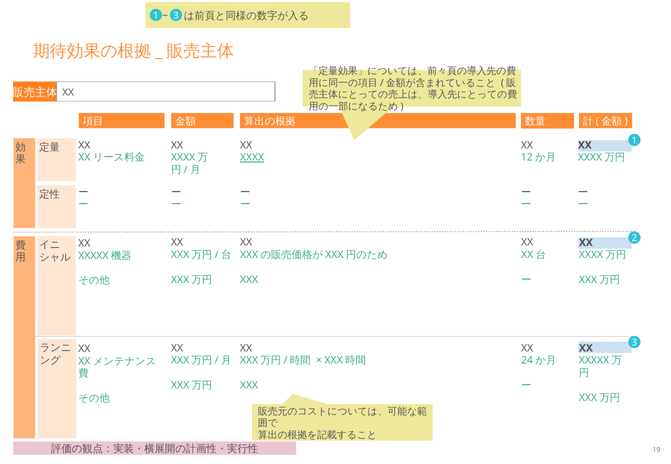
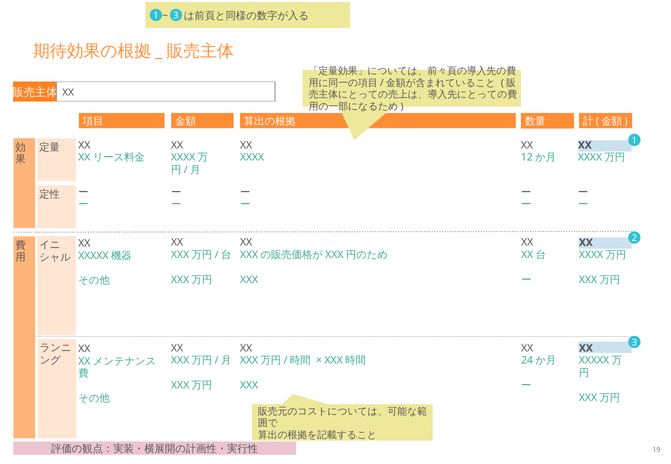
XXXX underline: present -> none
